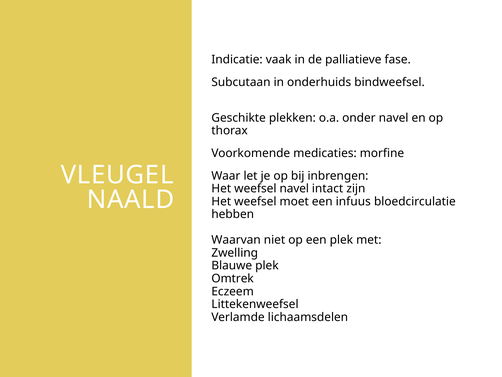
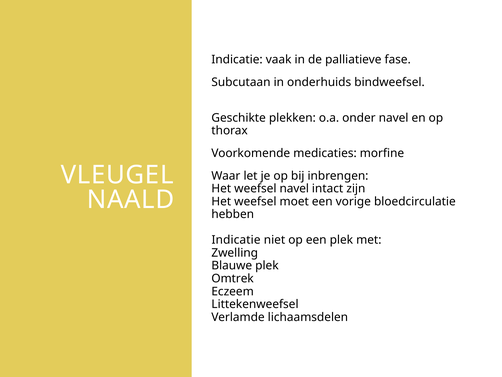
infuus: infuus -> vorige
Waarvan at (236, 240): Waarvan -> Indicatie
